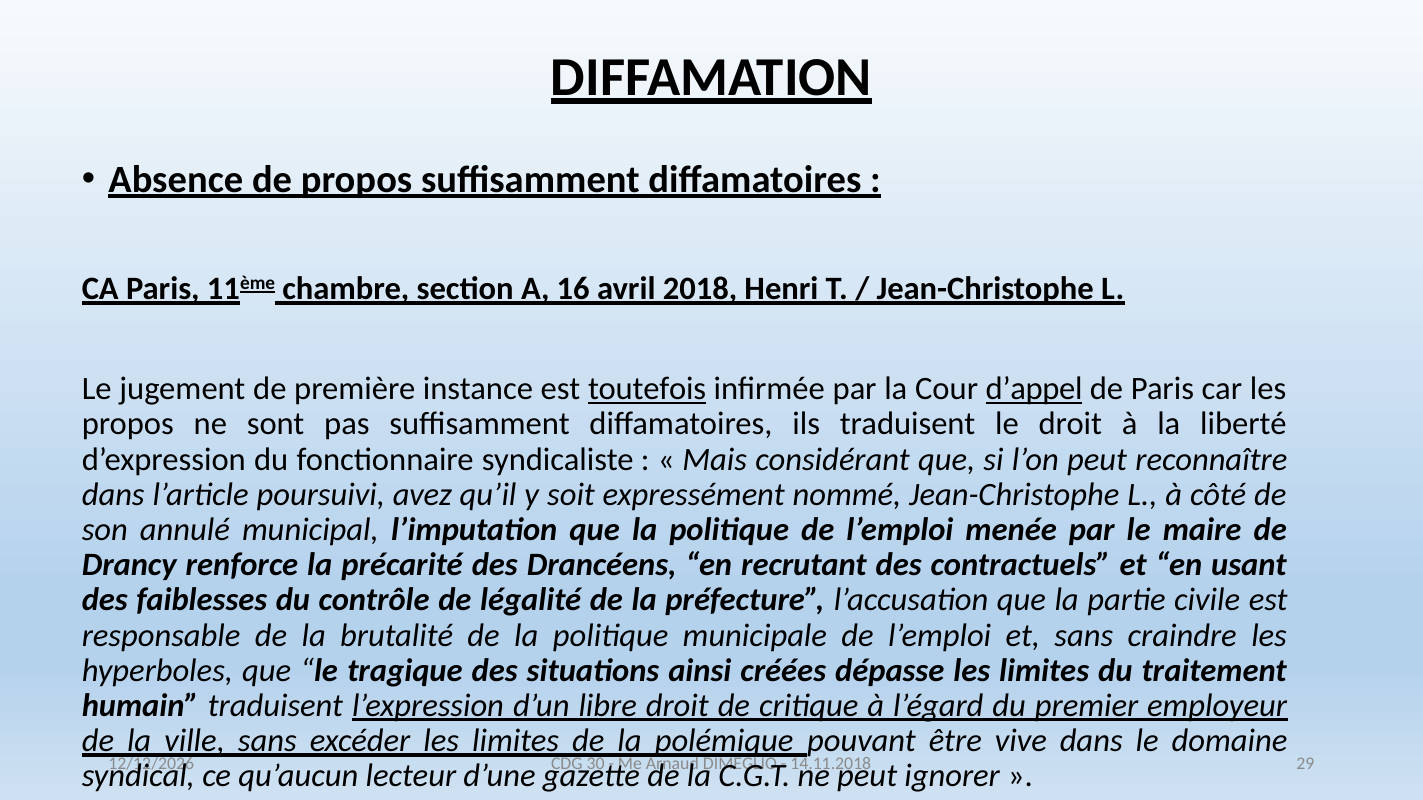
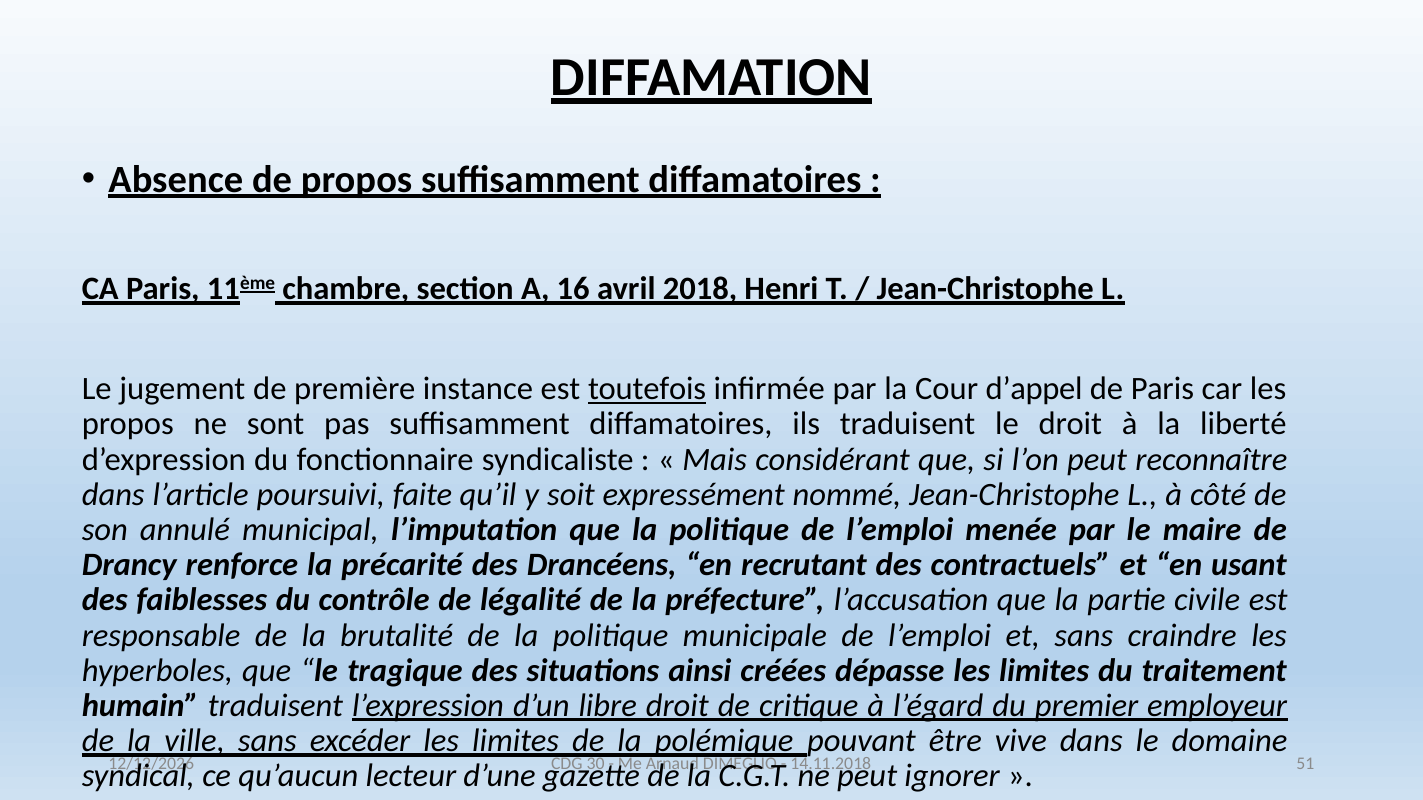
d’appel underline: present -> none
avez: avez -> faite
29: 29 -> 51
